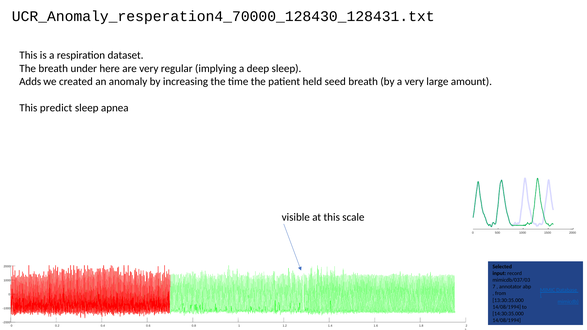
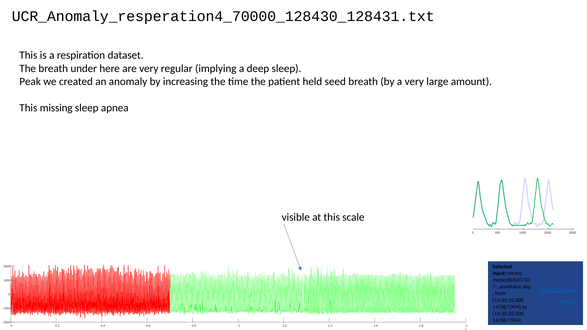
Adds: Adds -> Peak
predict: predict -> missing
